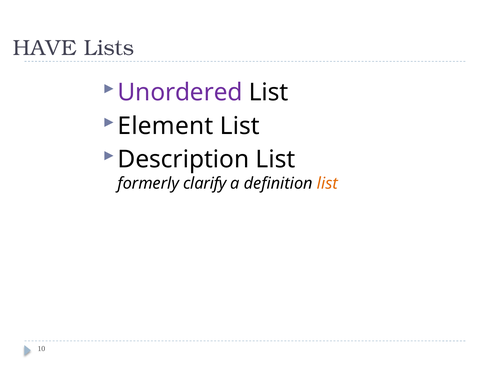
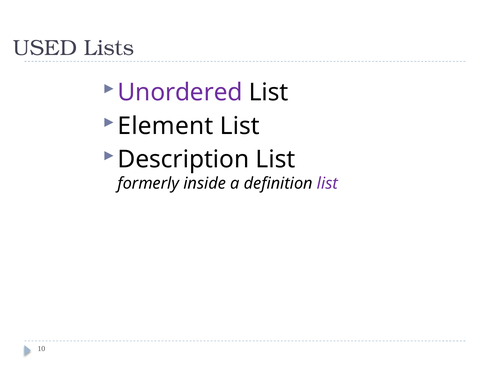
HAVE: HAVE -> USED
clarify: clarify -> inside
list at (327, 183) colour: orange -> purple
